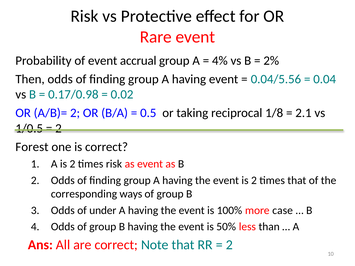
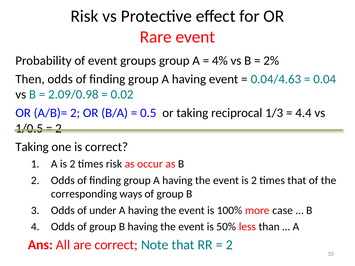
accrual: accrual -> groups
0.04/5.56: 0.04/5.56 -> 0.04/4.63
0.17/0.98: 0.17/0.98 -> 2.09/0.98
1/8: 1/8 -> 1/3
2.1: 2.1 -> 4.4
Forest at (32, 147): Forest -> Taking
as event: event -> occur
